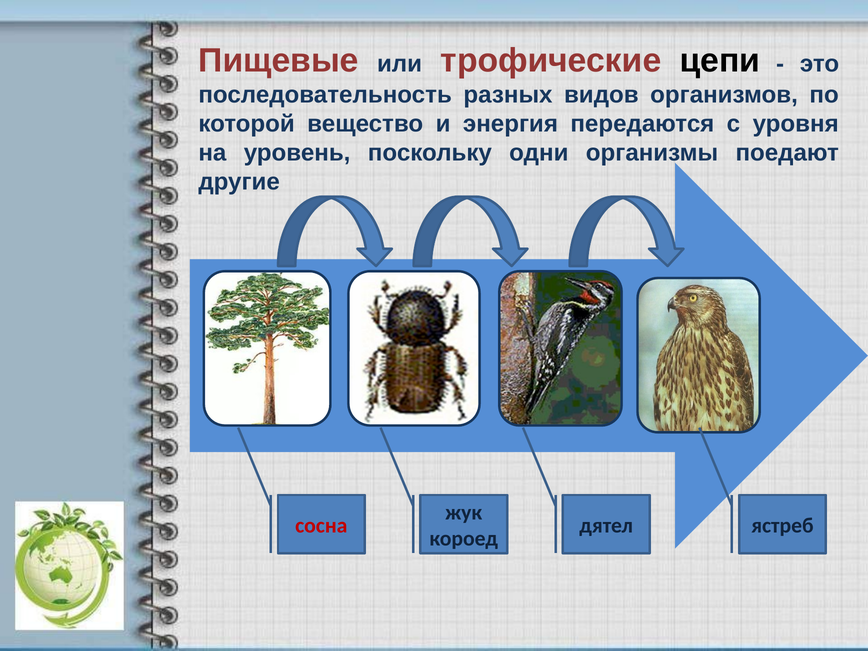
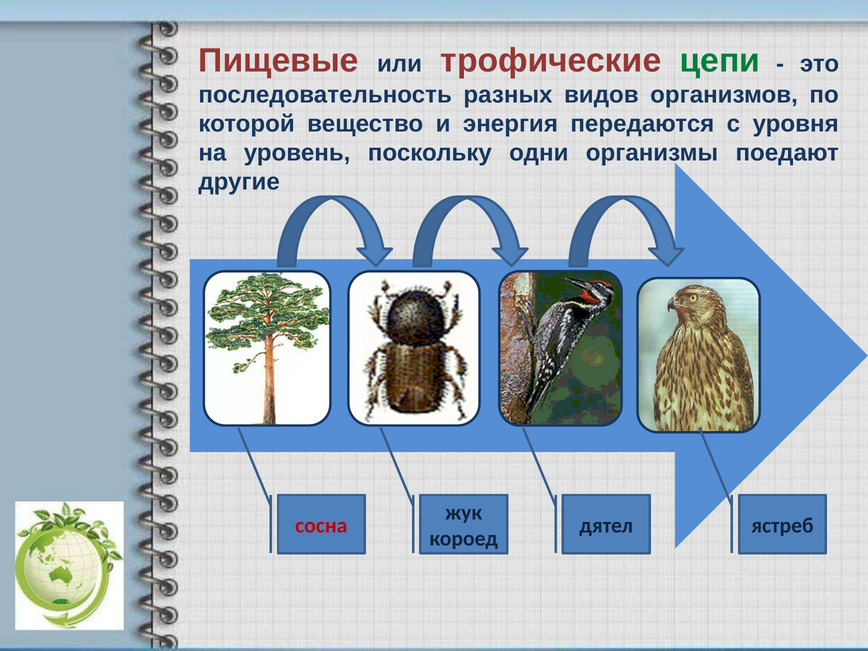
цепи colour: black -> green
